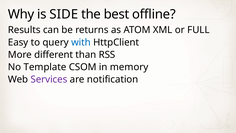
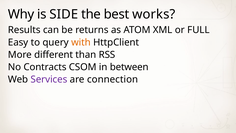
offline: offline -> works
with colour: blue -> orange
Template: Template -> Contracts
memory: memory -> between
notification: notification -> connection
